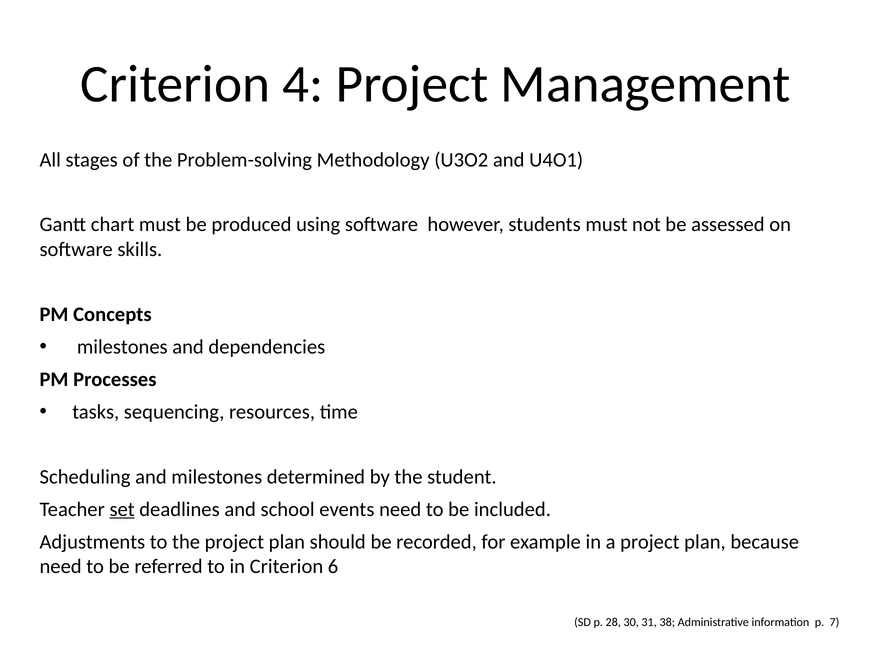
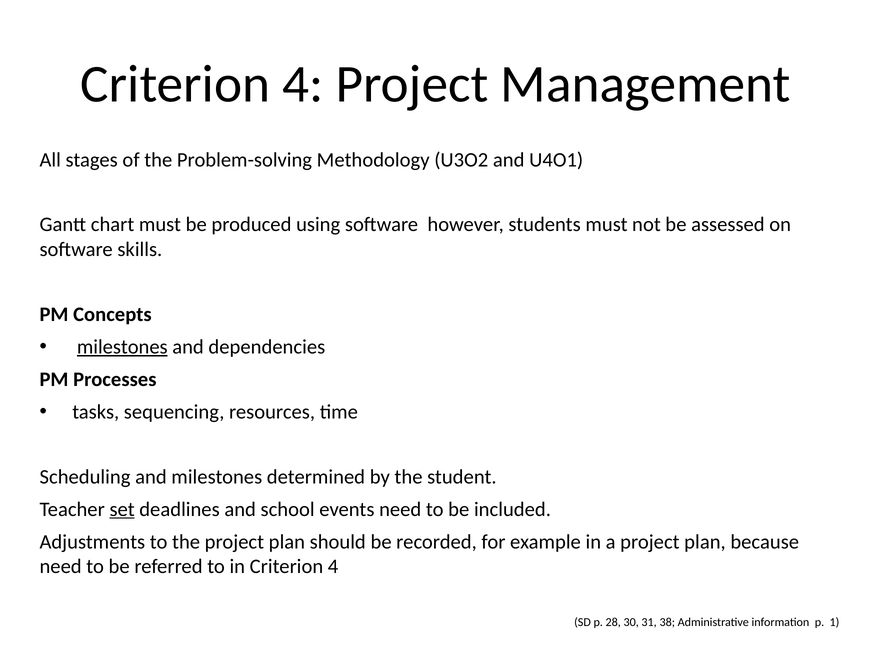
milestones at (122, 347) underline: none -> present
in Criterion 6: 6 -> 4
7: 7 -> 1
